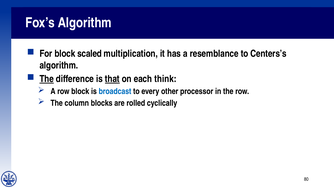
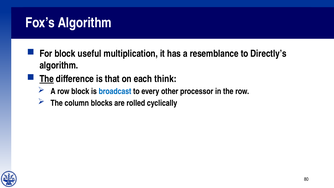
scaled: scaled -> useful
Centers’s: Centers’s -> Directly’s
that underline: present -> none
